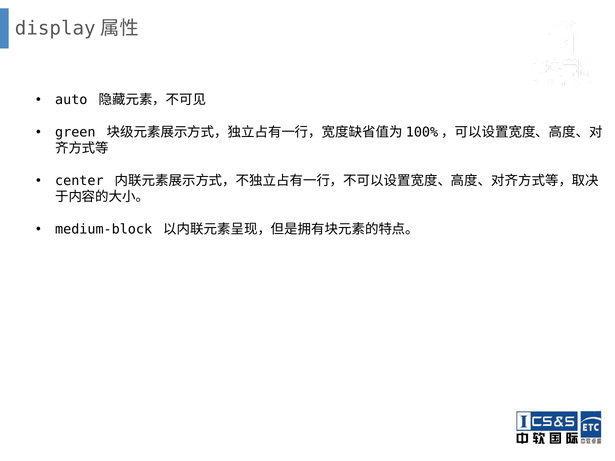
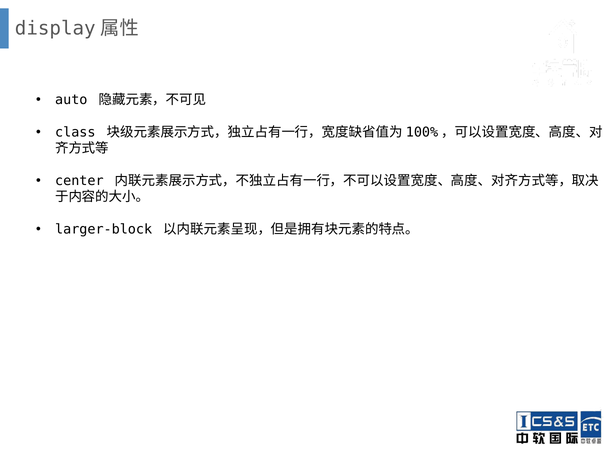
green: green -> class
medium-block: medium-block -> larger-block
